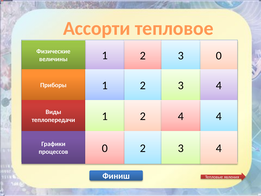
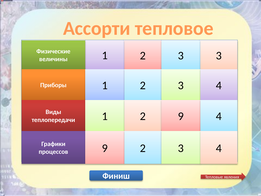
3 0: 0 -> 3
2 4: 4 -> 9
процессов 0: 0 -> 9
